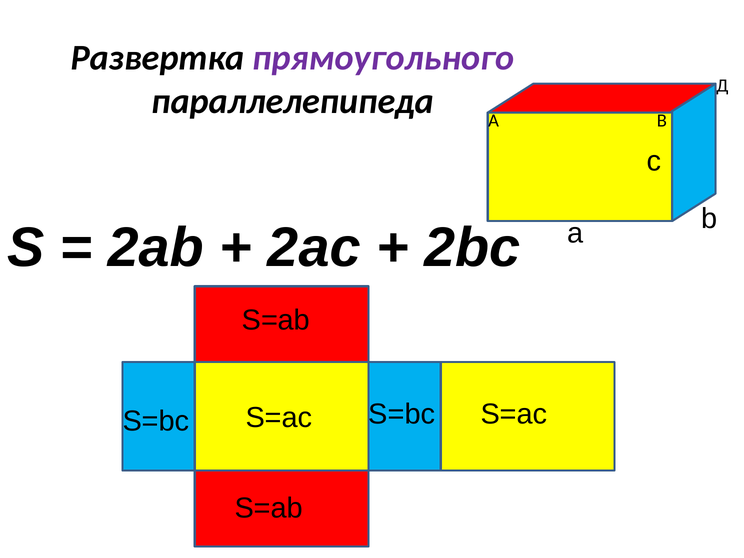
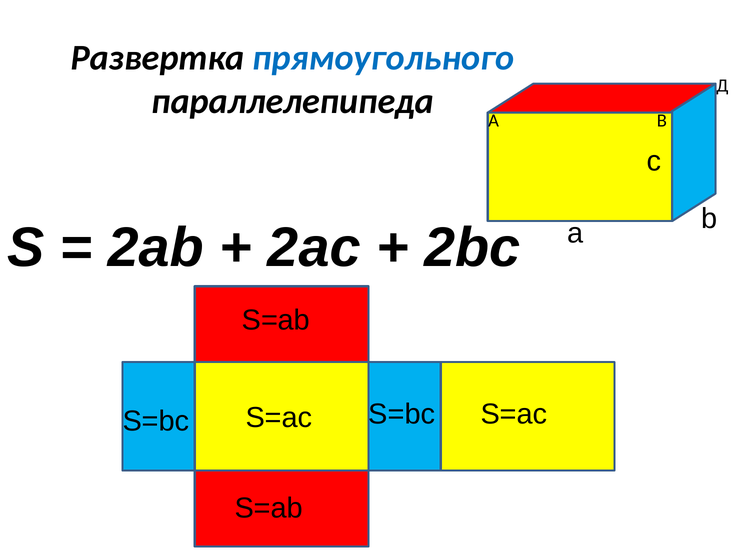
прямоугольного colour: purple -> blue
